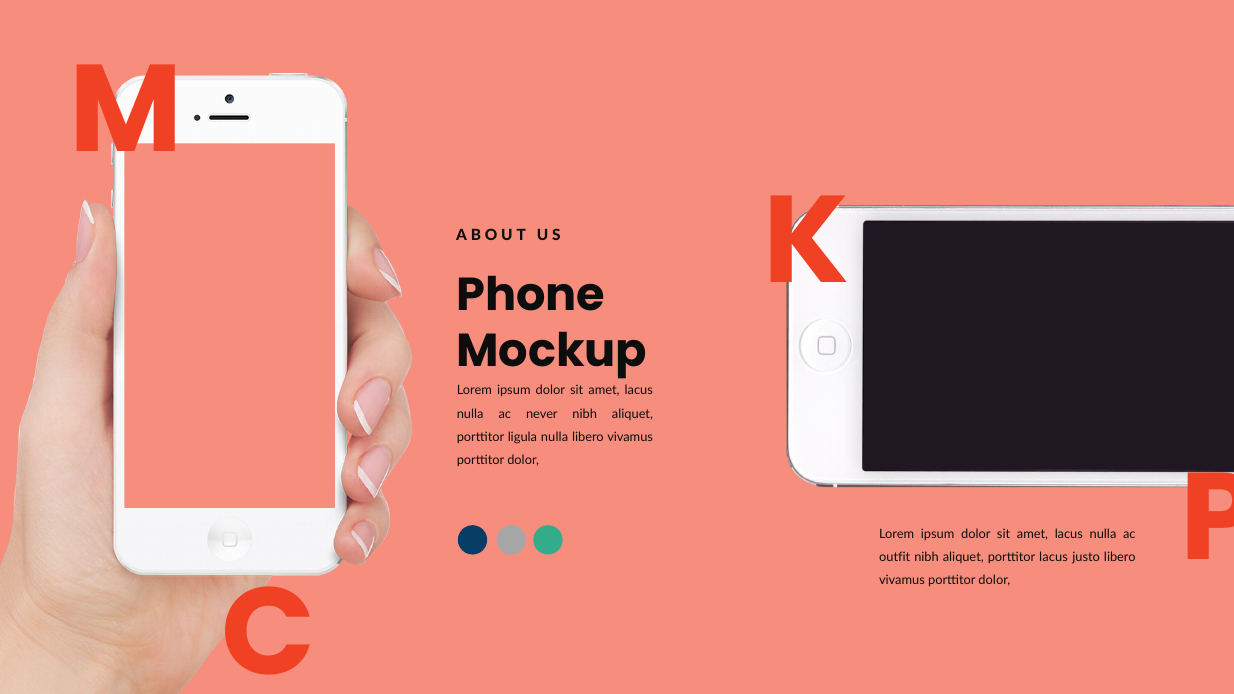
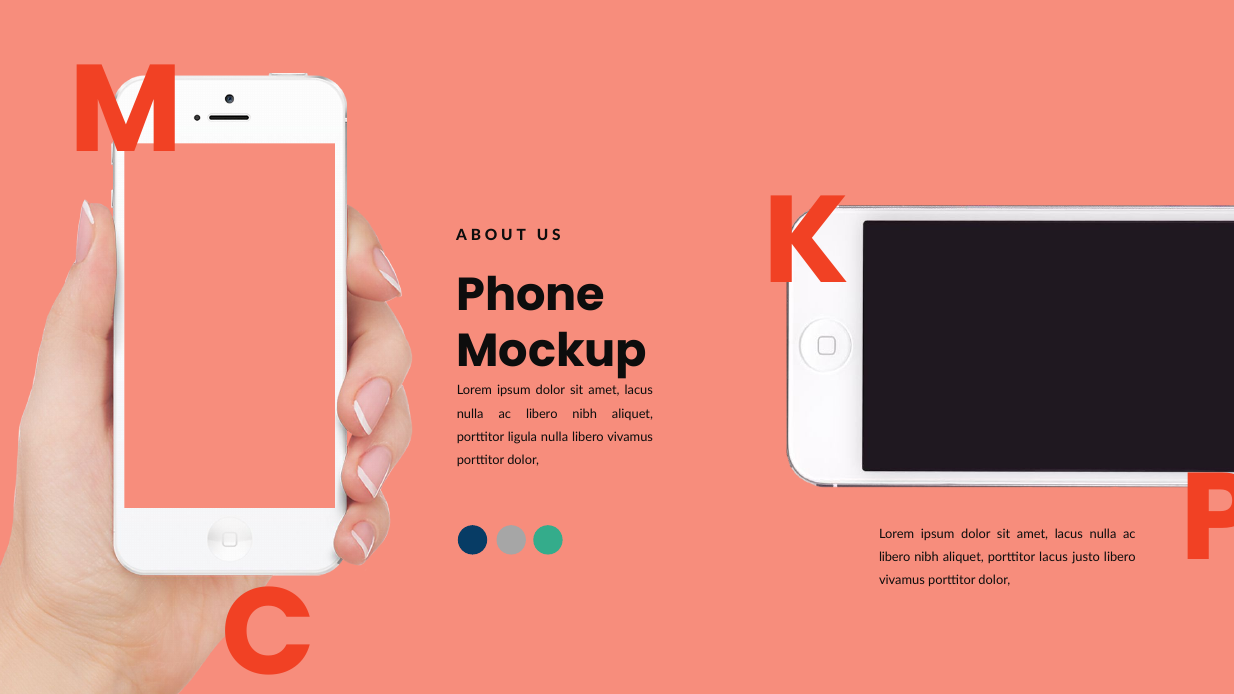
never at (542, 414): never -> libero
outfit at (895, 558): outfit -> libero
